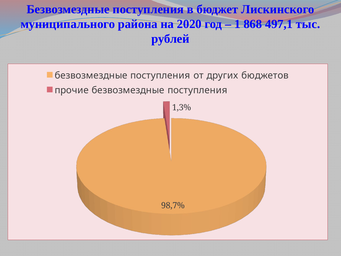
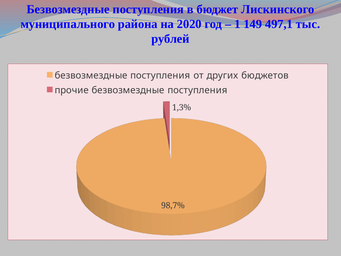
868: 868 -> 149
